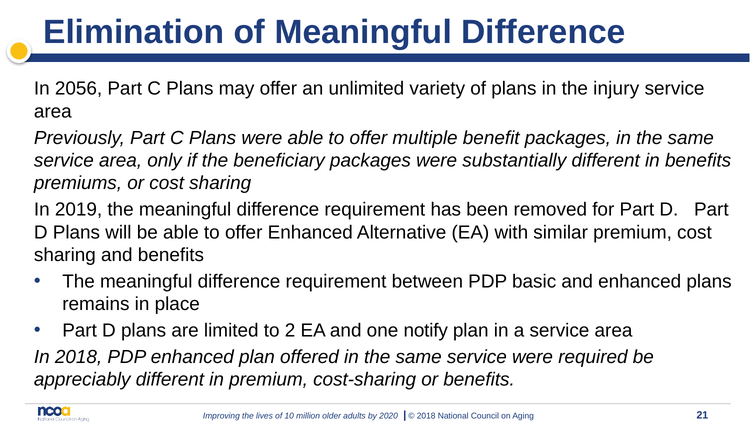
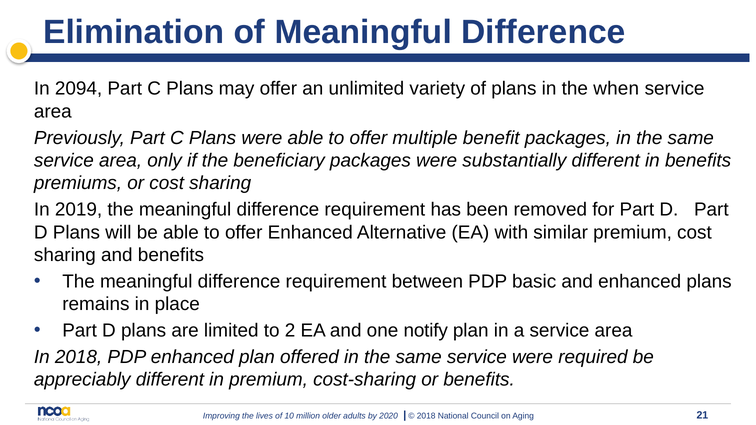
2056: 2056 -> 2094
injury: injury -> when
